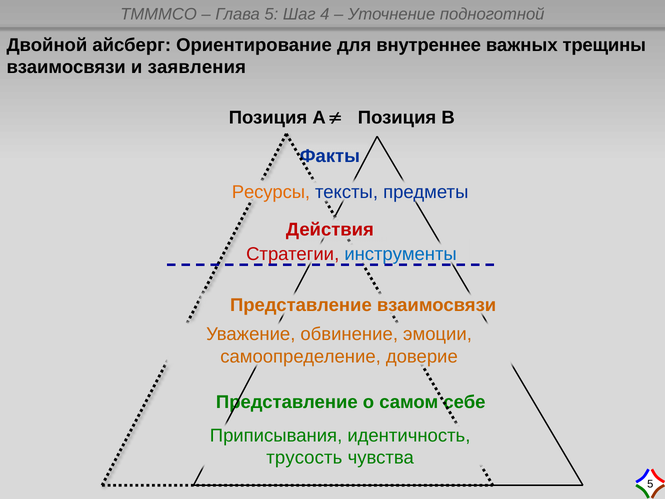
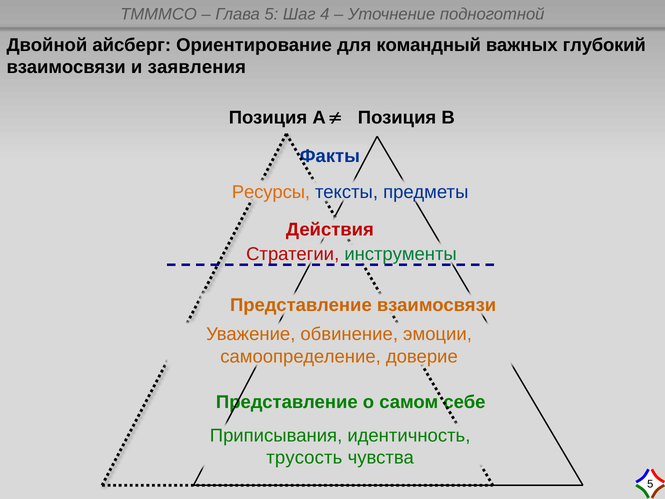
внутреннее: внутреннее -> командный
трещины: трещины -> глубокий
инструменты colour: blue -> green
